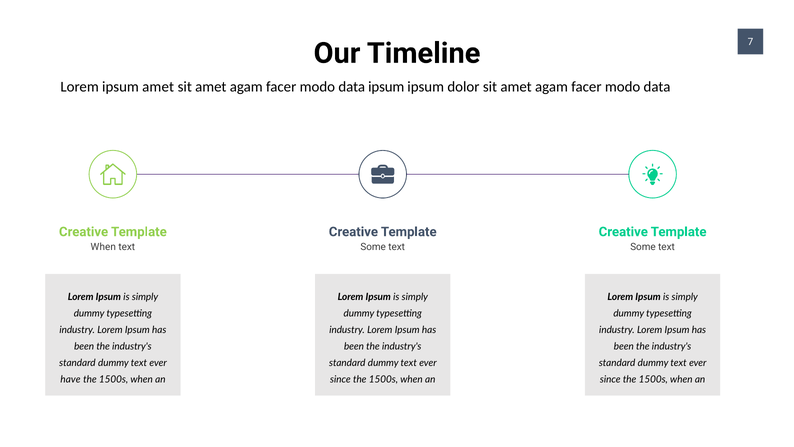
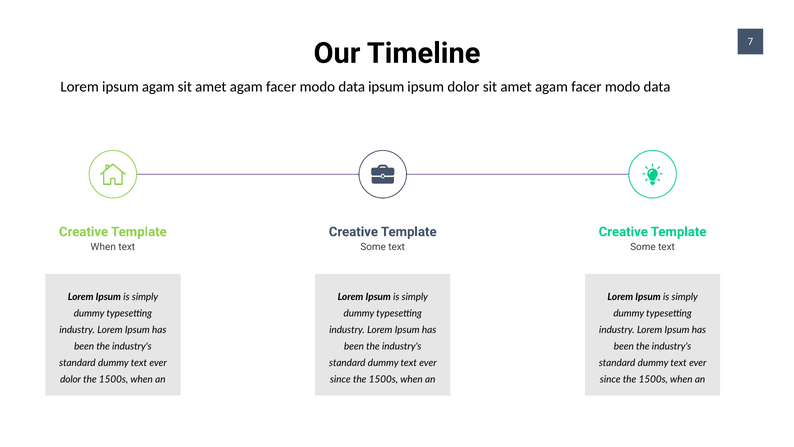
ipsum amet: amet -> agam
have at (70, 379): have -> dolor
